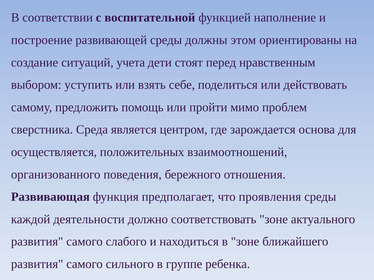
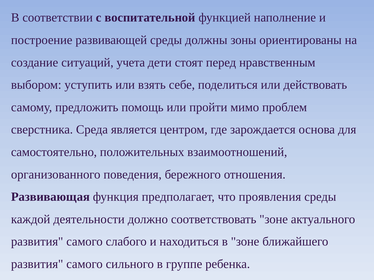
этом: этом -> зоны
осуществляется: осуществляется -> самостоятельно
